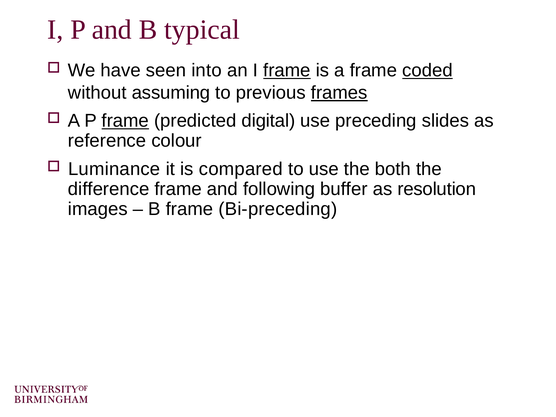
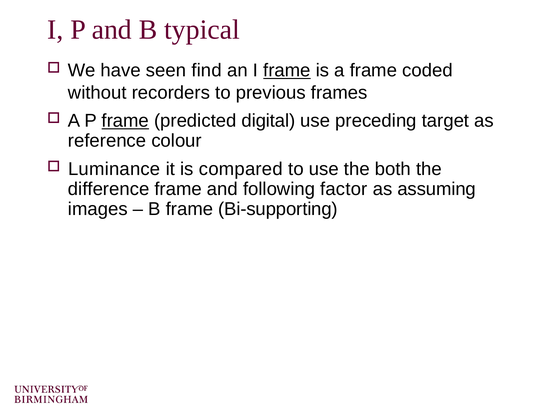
into: into -> find
coded underline: present -> none
assuming: assuming -> recorders
frames underline: present -> none
slides: slides -> target
buffer: buffer -> factor
resolution: resolution -> assuming
Bi-preceding: Bi-preceding -> Bi-supporting
